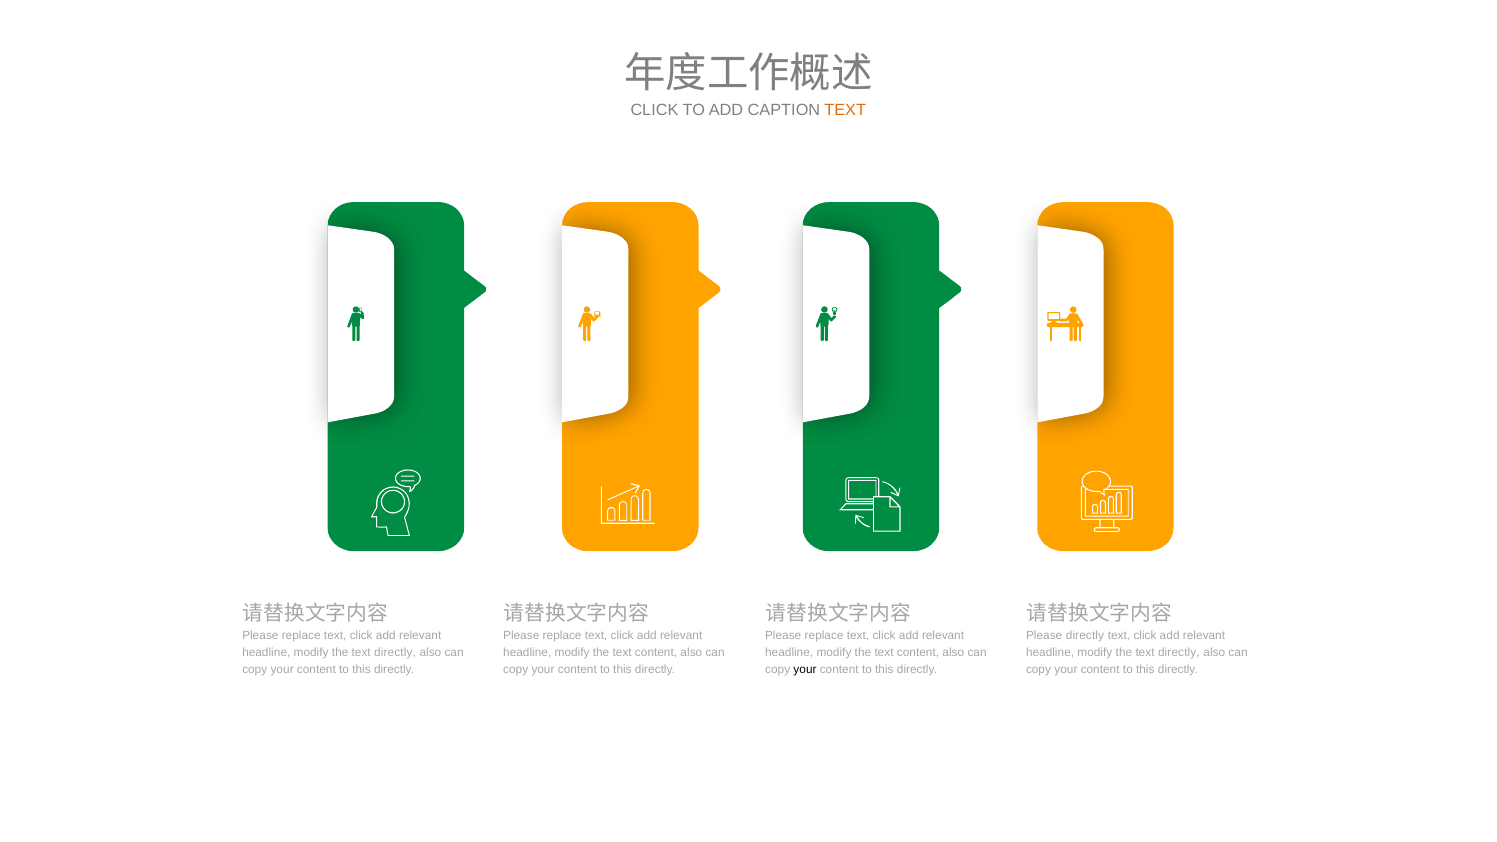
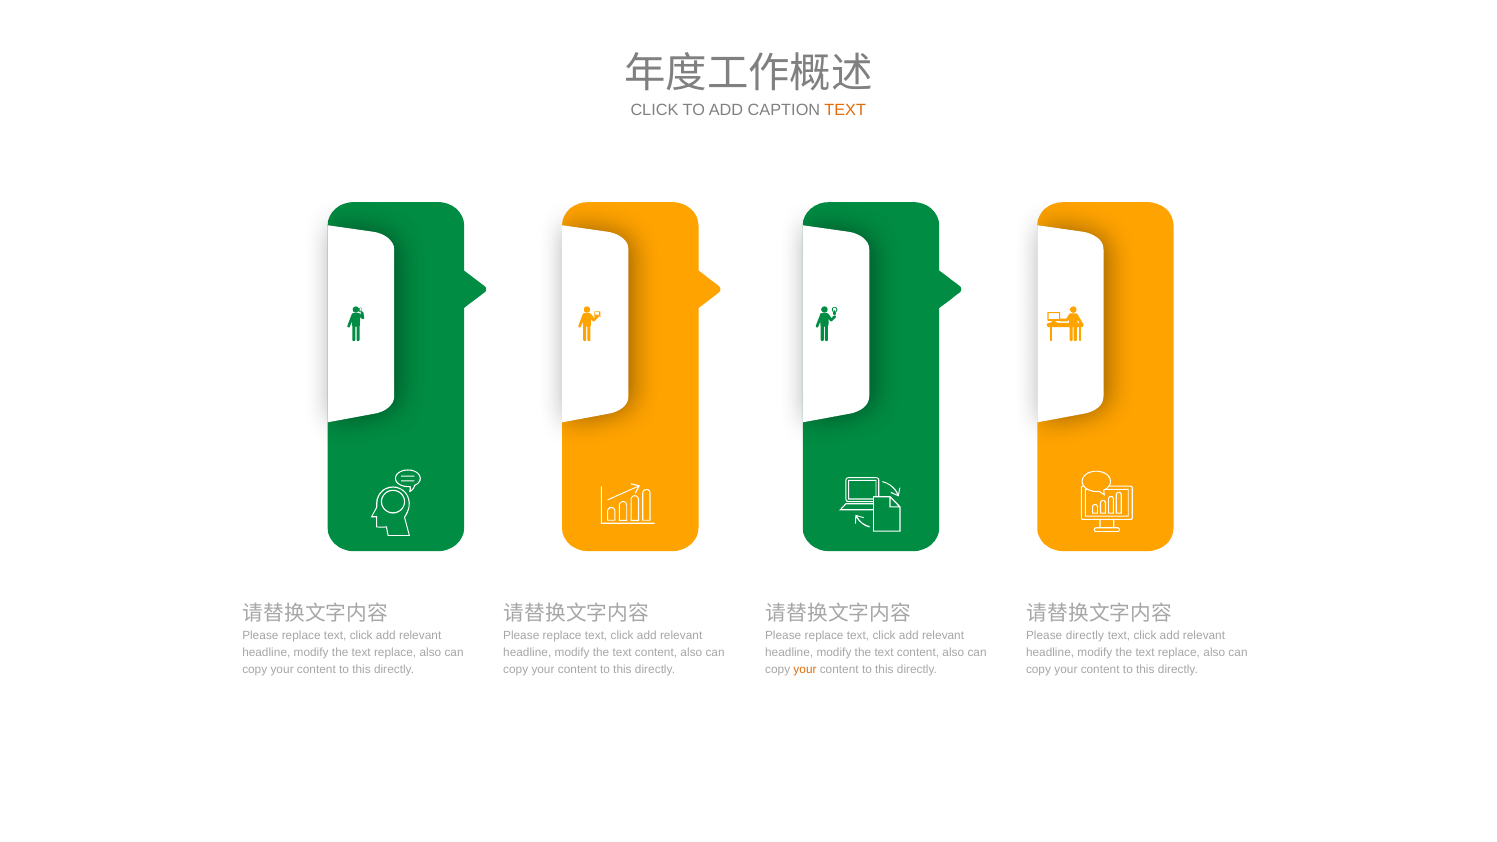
directly at (395, 653): directly -> replace
directly at (1179, 653): directly -> replace
your at (805, 670) colour: black -> orange
